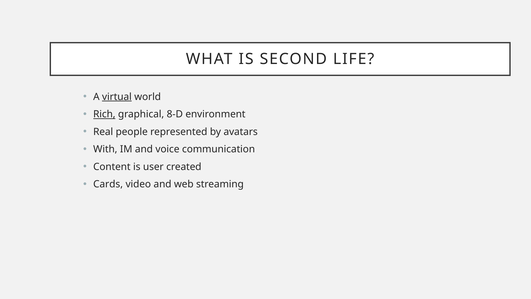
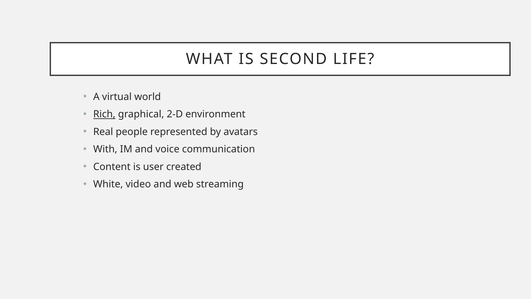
virtual underline: present -> none
8-D: 8-D -> 2-D
Cards: Cards -> White
